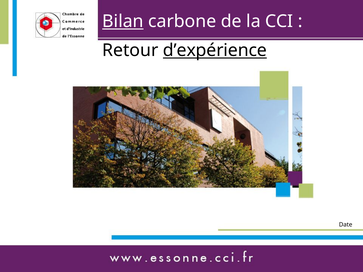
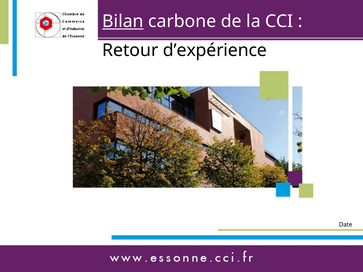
d’expérience underline: present -> none
